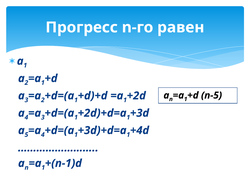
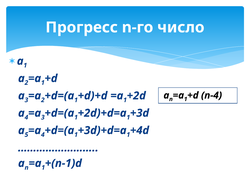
равен: равен -> число
n-5: n-5 -> n-4
